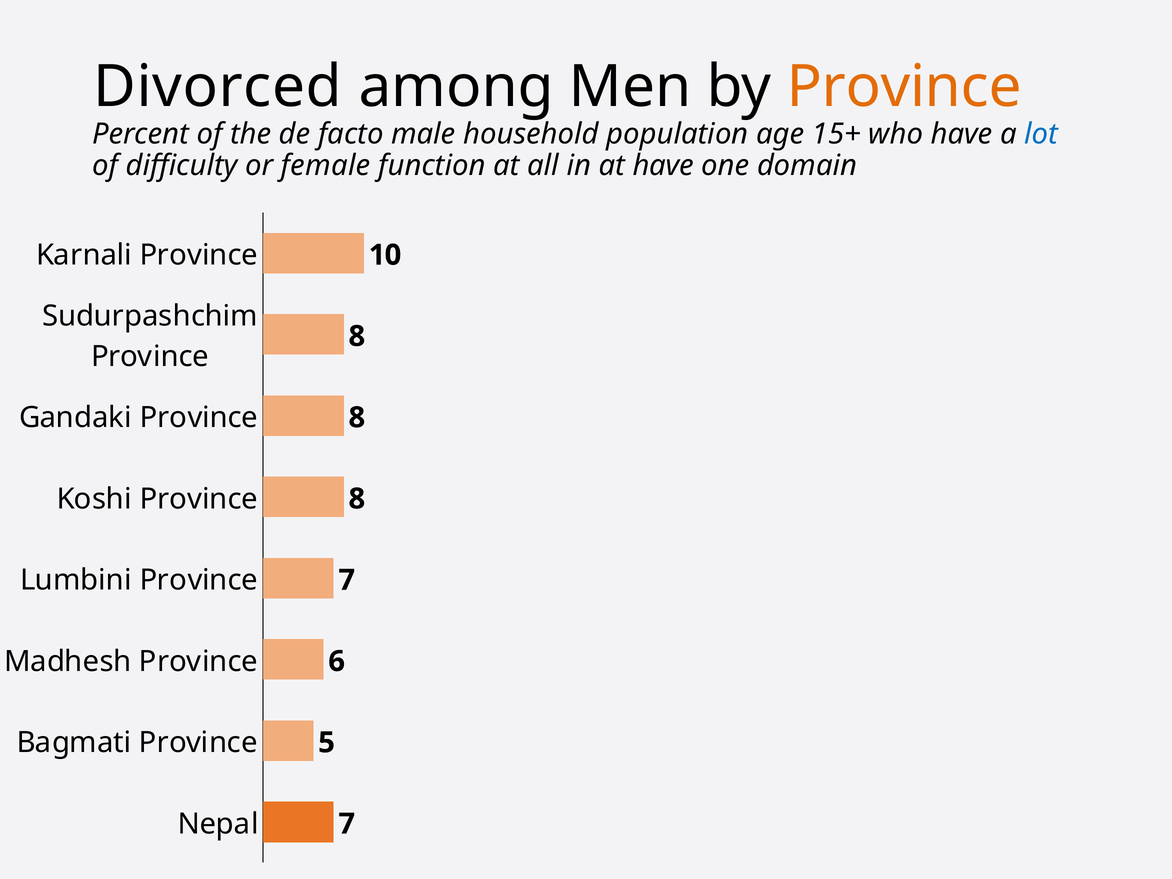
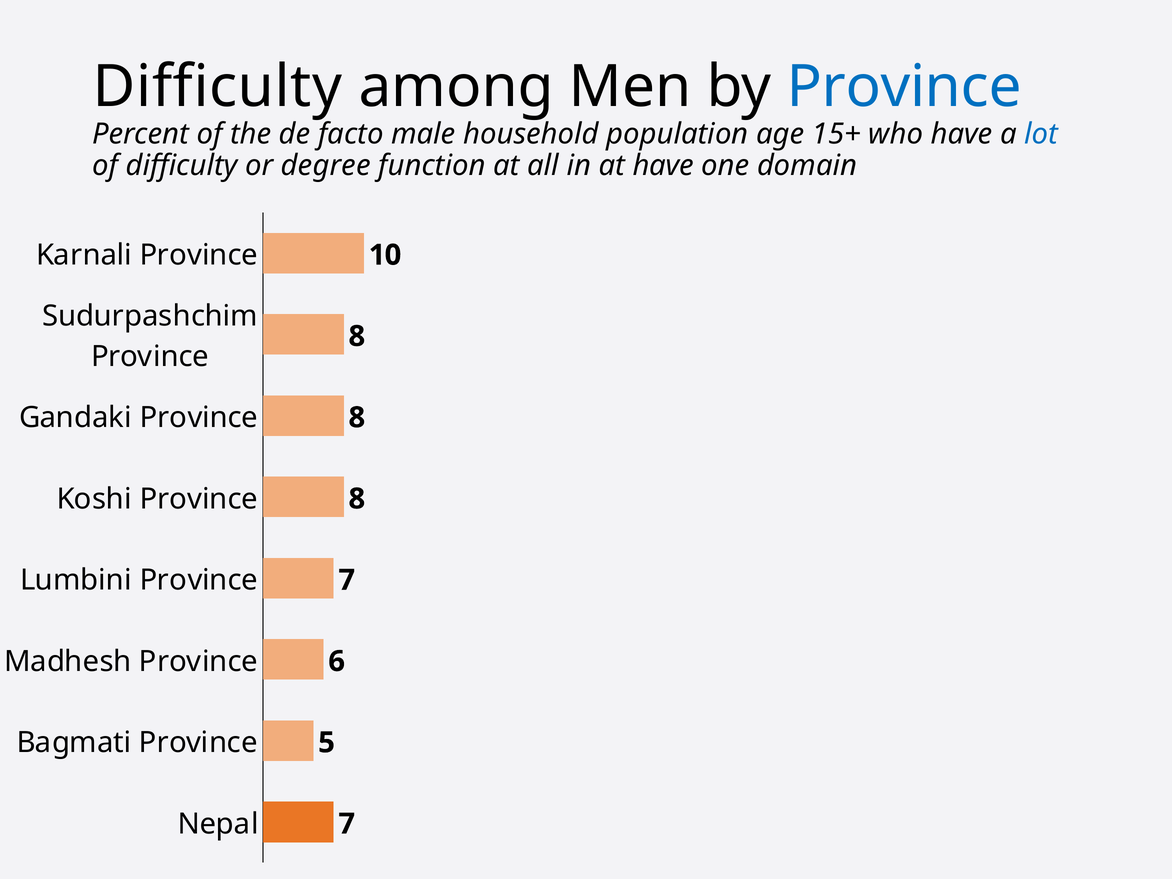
Divorced at (218, 87): Divorced -> Difficulty
Province at (904, 87) colour: orange -> blue
female: female -> degree
